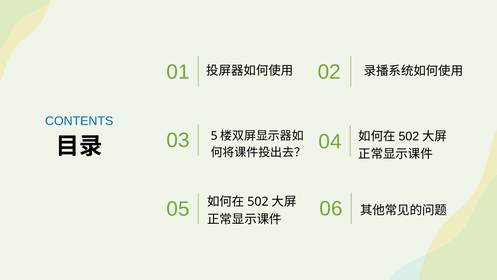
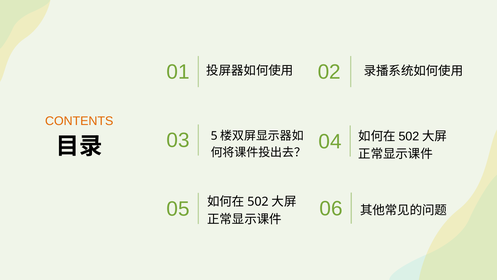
CONTENTS colour: blue -> orange
